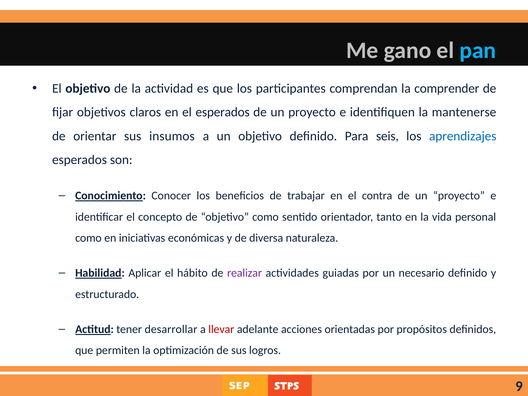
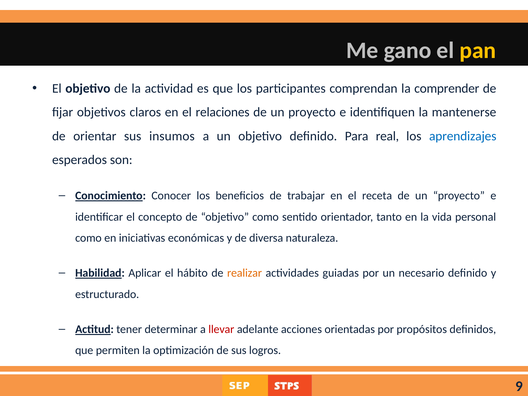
pan colour: light blue -> yellow
el esperados: esperados -> relaciones
seis: seis -> real
contra: contra -> receta
realizar colour: purple -> orange
desarrollar: desarrollar -> determinar
